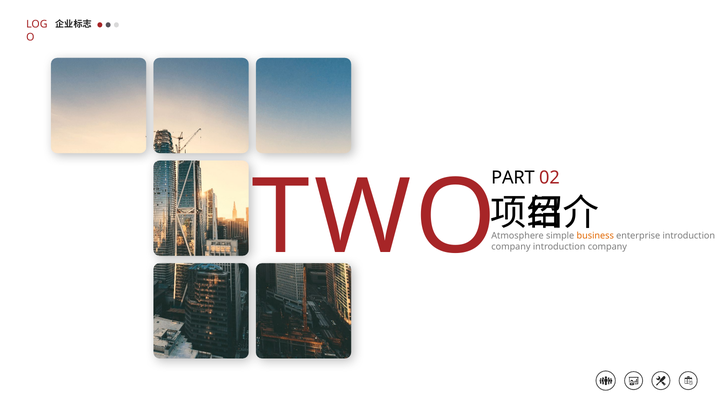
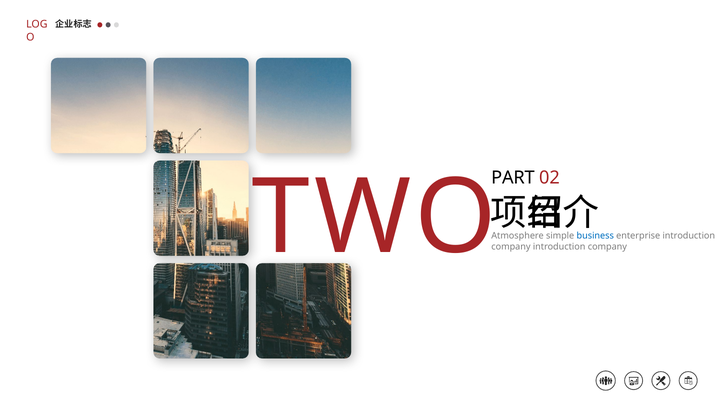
business colour: orange -> blue
